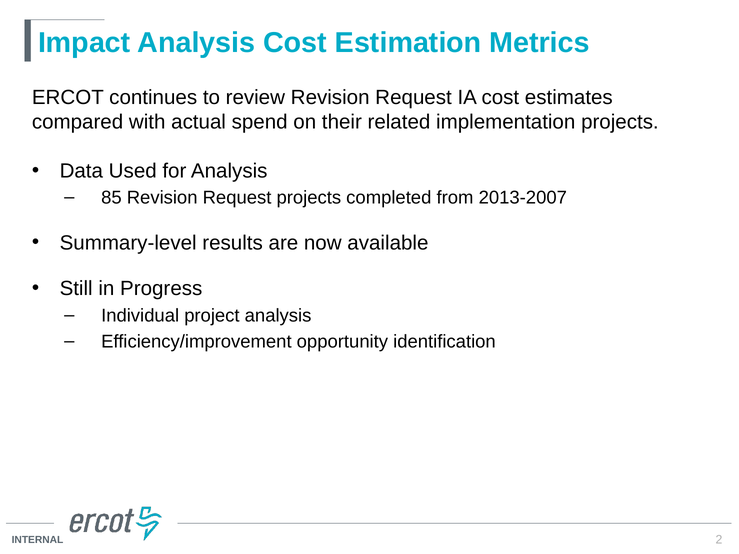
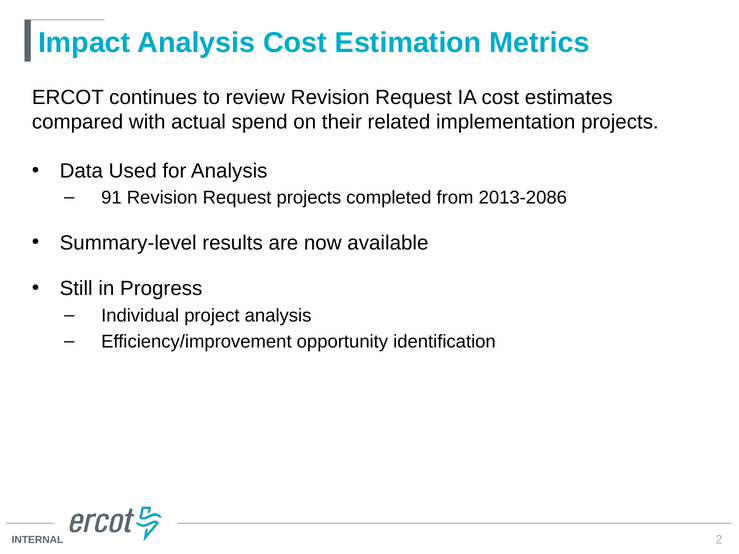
85: 85 -> 91
2013-2007: 2013-2007 -> 2013-2086
